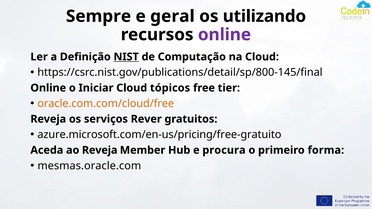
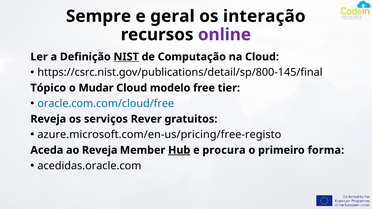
utilizando: utilizando -> interação
Online at (48, 88): Online -> Tópico
Iniciar: Iniciar -> Mudar
tópicos: tópicos -> modelo
oracle.com.com/cloud/free colour: orange -> blue
azure.microsoft.com/en-us/pricing/free-gratuito: azure.microsoft.com/en-us/pricing/free-gratuito -> azure.microsoft.com/en-us/pricing/free-registo
Hub underline: none -> present
mesmas.oracle.com: mesmas.oracle.com -> acedidas.oracle.com
